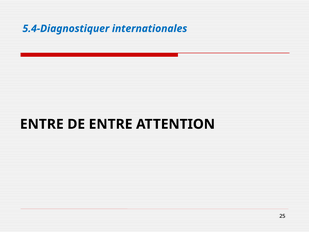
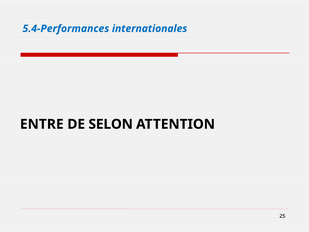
5.4-Diagnostiquer: 5.4-Diagnostiquer -> 5.4-Performances
DE ENTRE: ENTRE -> SELON
